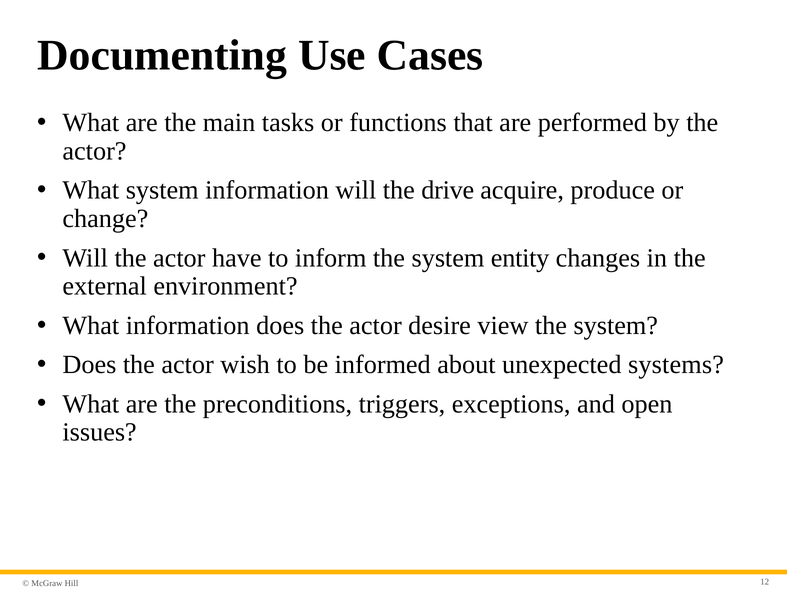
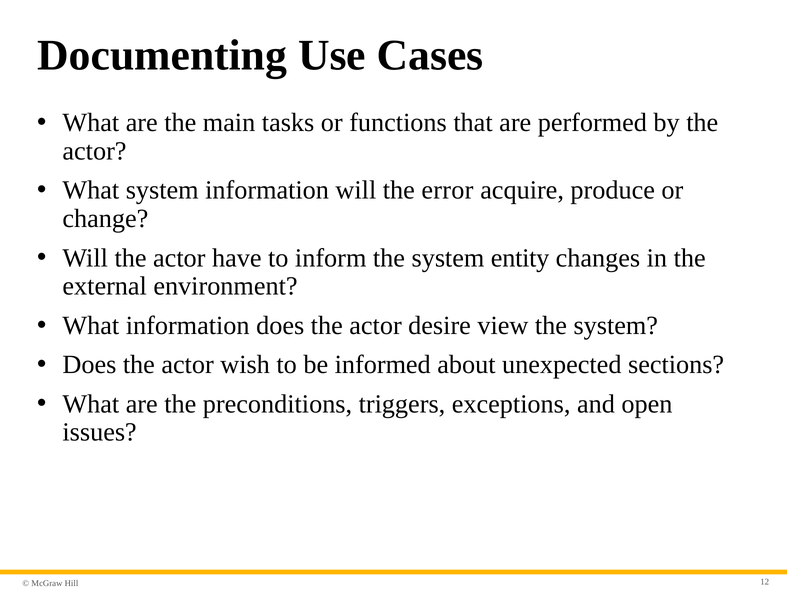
drive: drive -> error
systems: systems -> sections
